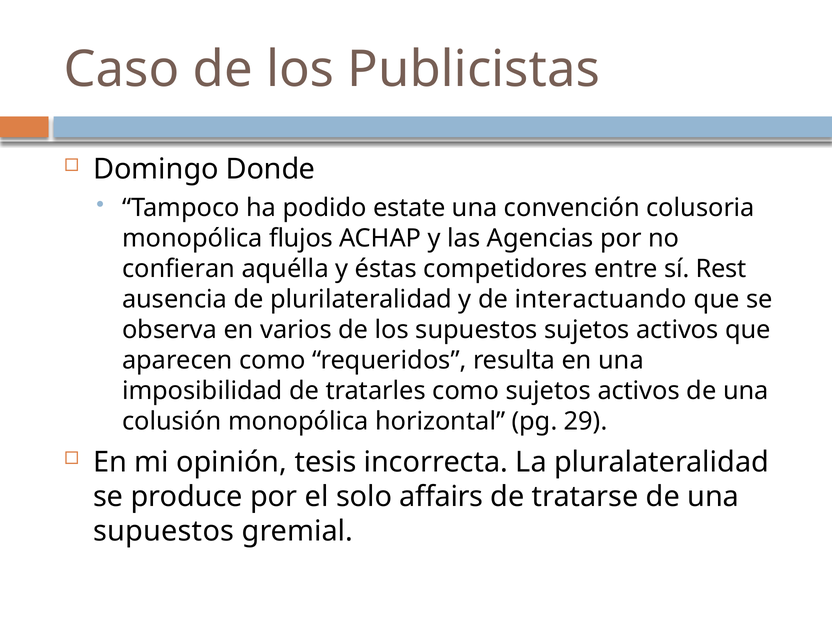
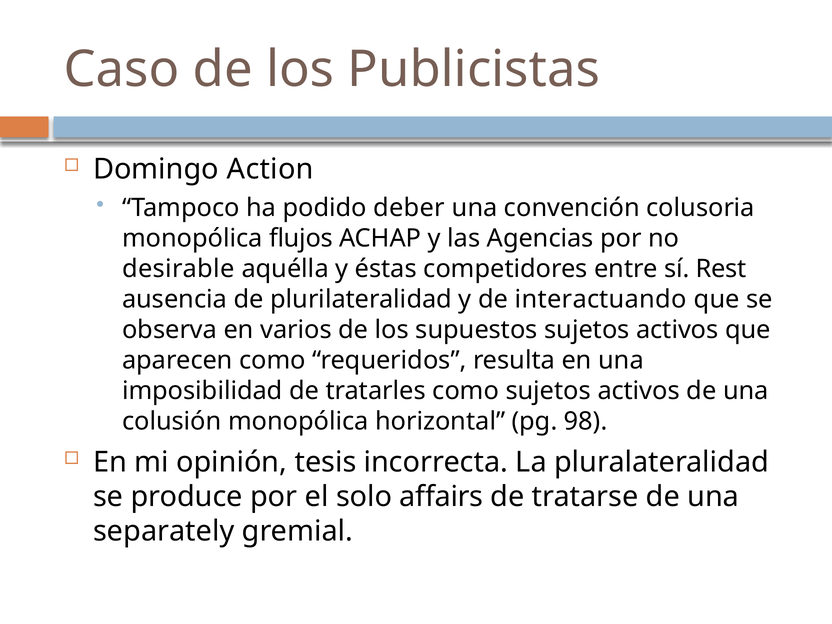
Donde: Donde -> Action
estate: estate -> deber
confieran: confieran -> desirable
29: 29 -> 98
supuestos at (164, 531): supuestos -> separately
